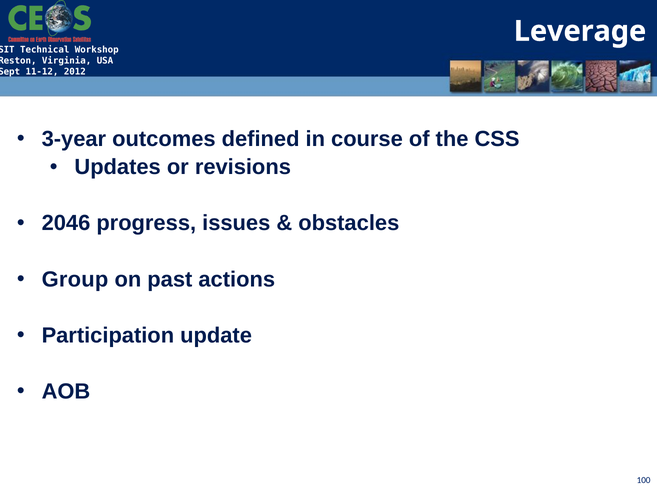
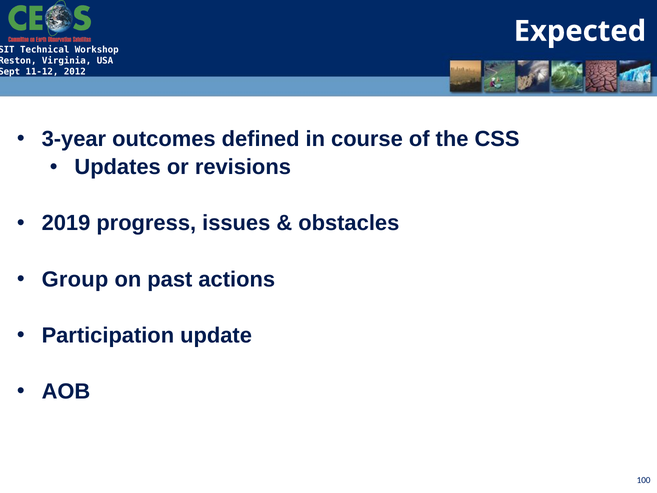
Leverage: Leverage -> Expected
2046: 2046 -> 2019
